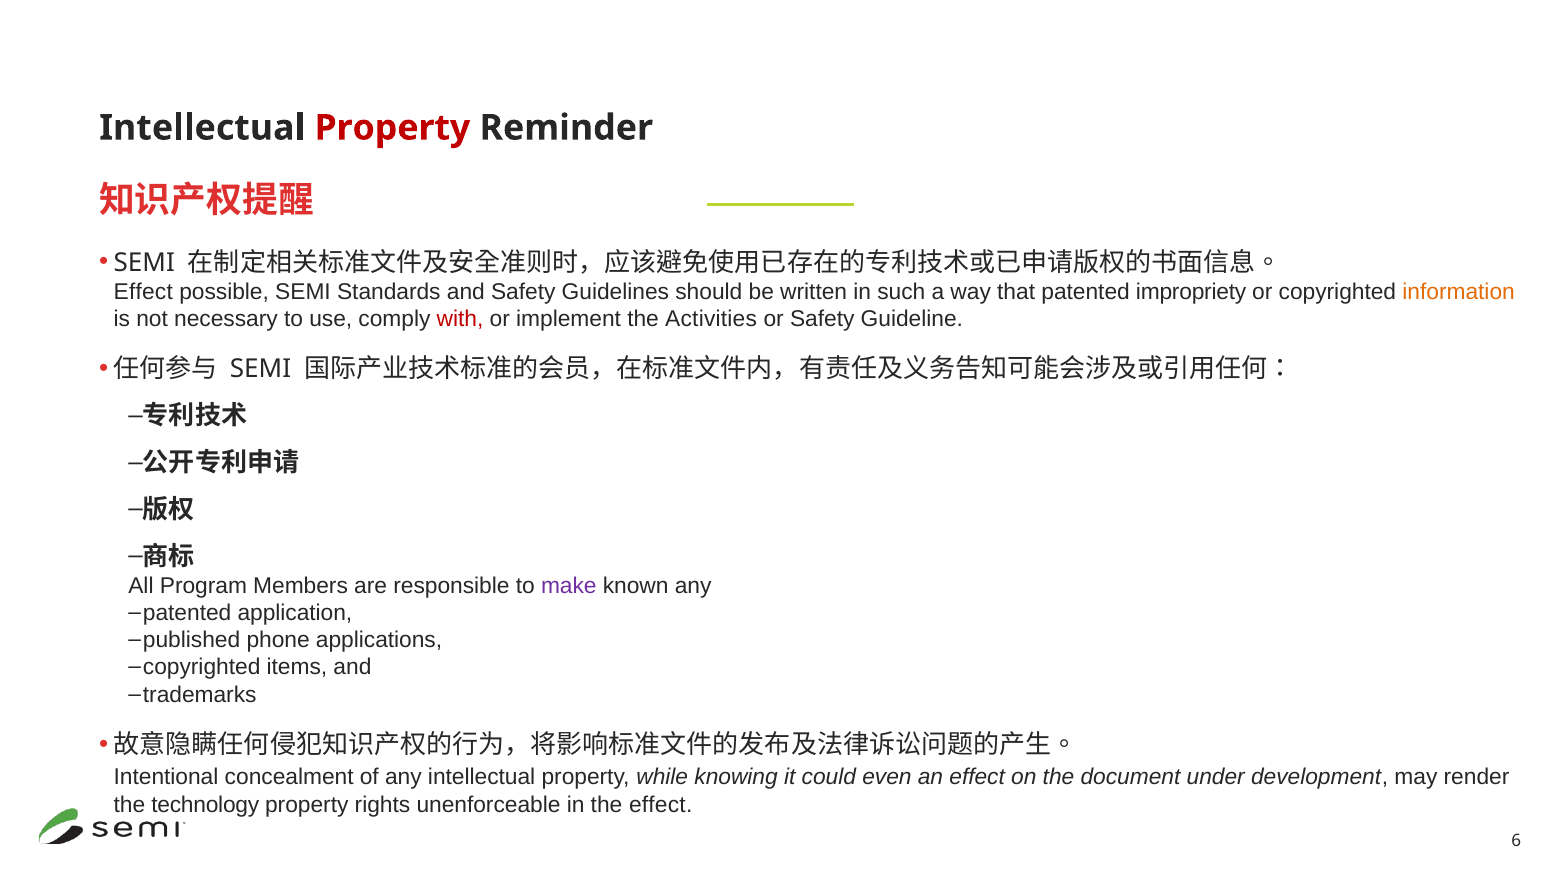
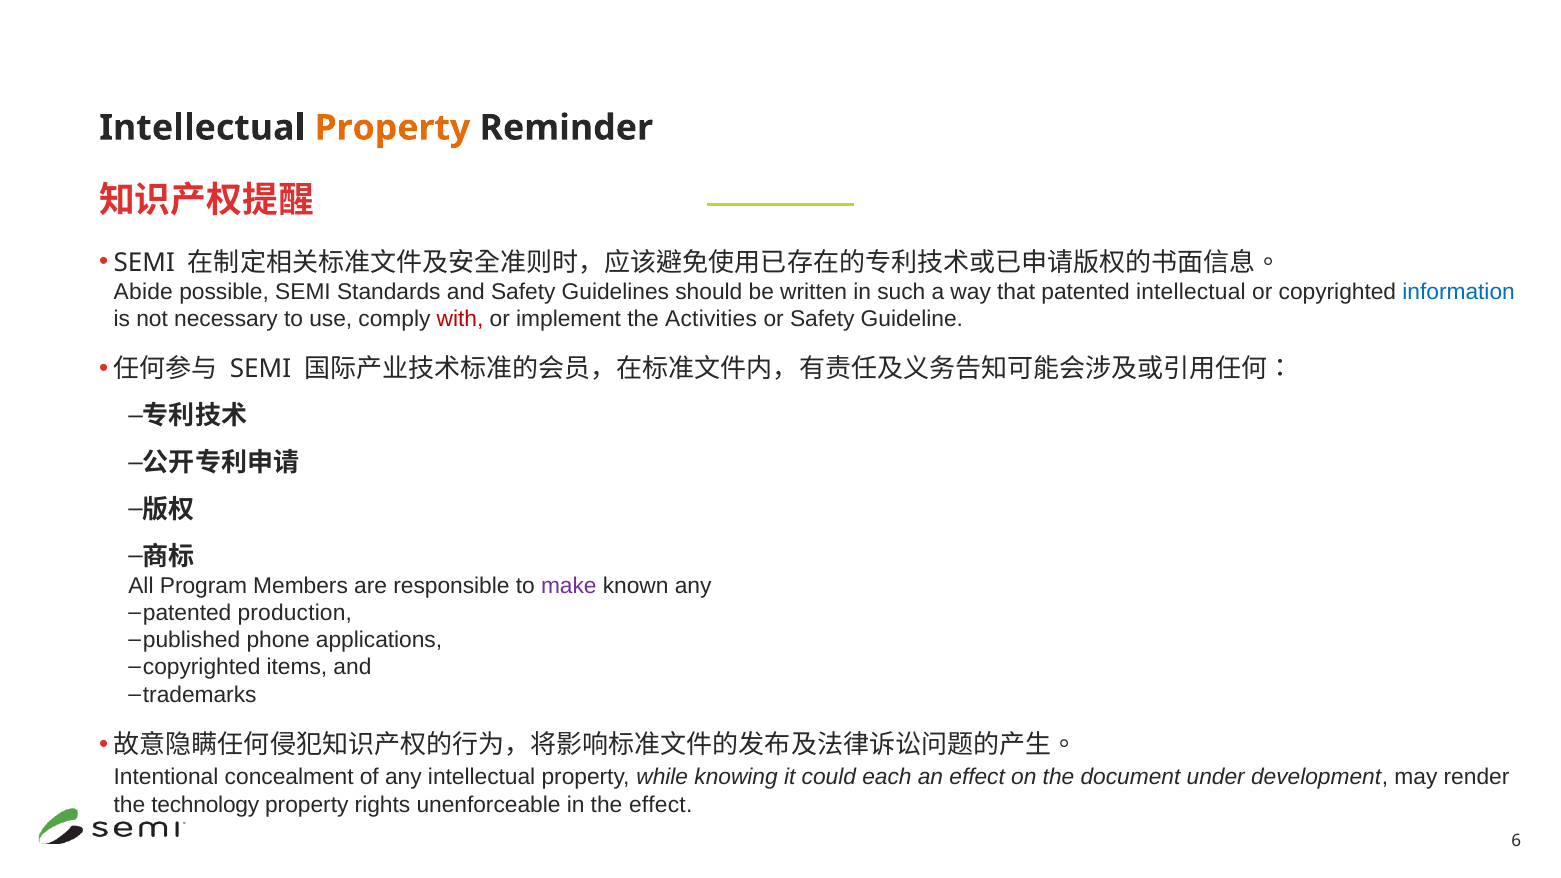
Property at (392, 128) colour: red -> orange
Effect at (143, 292): Effect -> Abide
patented impropriety: impropriety -> intellectual
information colour: orange -> blue
application: application -> production
even: even -> each
